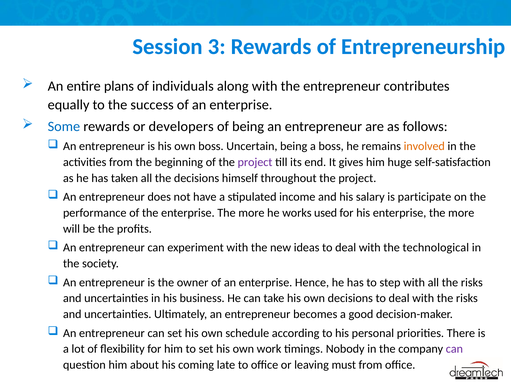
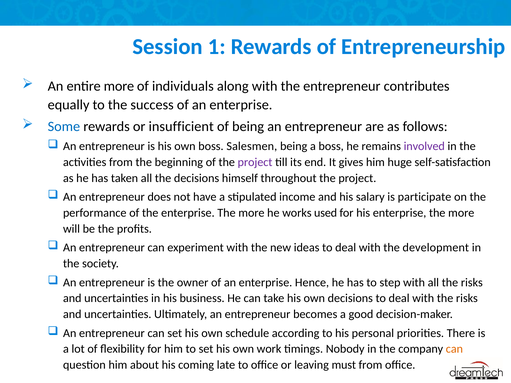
3: 3 -> 1
entire plans: plans -> more
developers: developers -> insufficient
Uncertain: Uncertain -> Salesmen
involved colour: orange -> purple
technological: technological -> development
can at (454, 349) colour: purple -> orange
